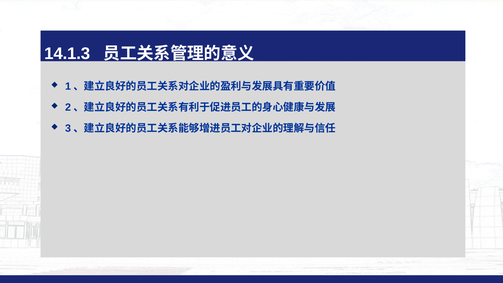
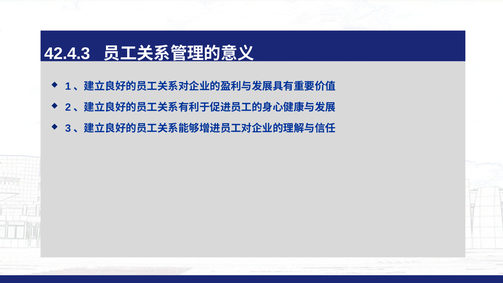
14.1.3: 14.1.3 -> 42.4.3
